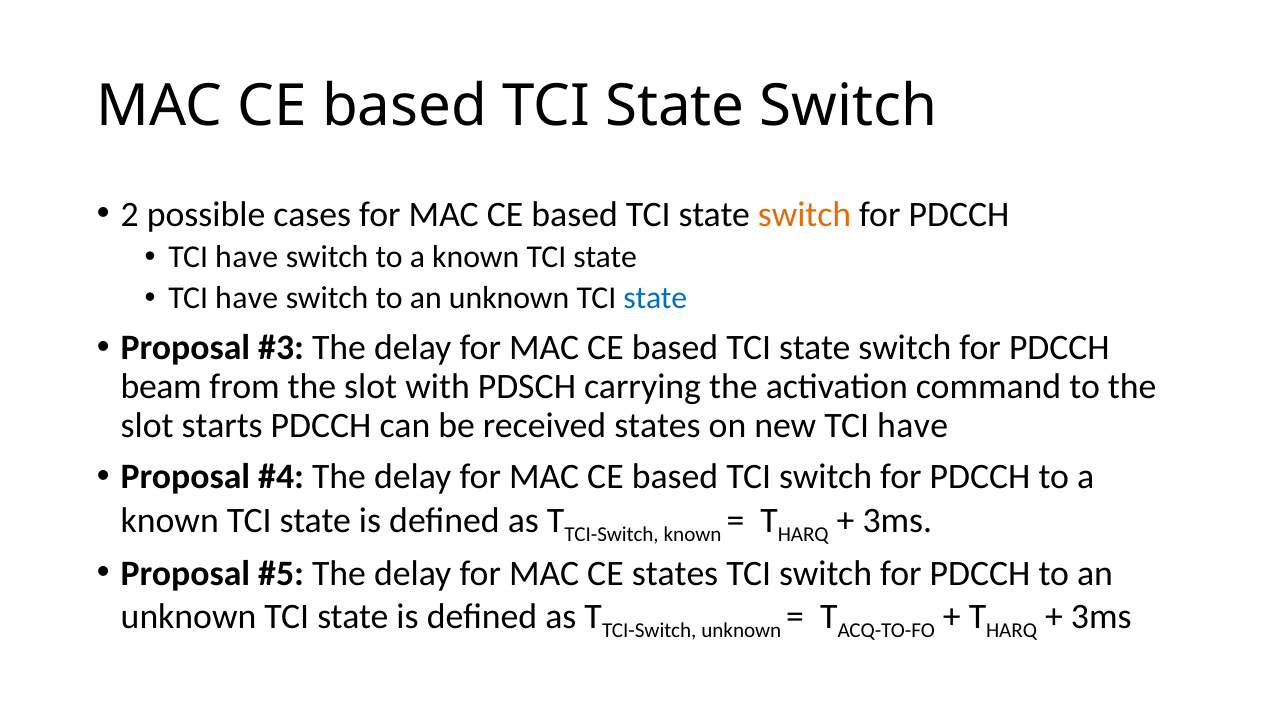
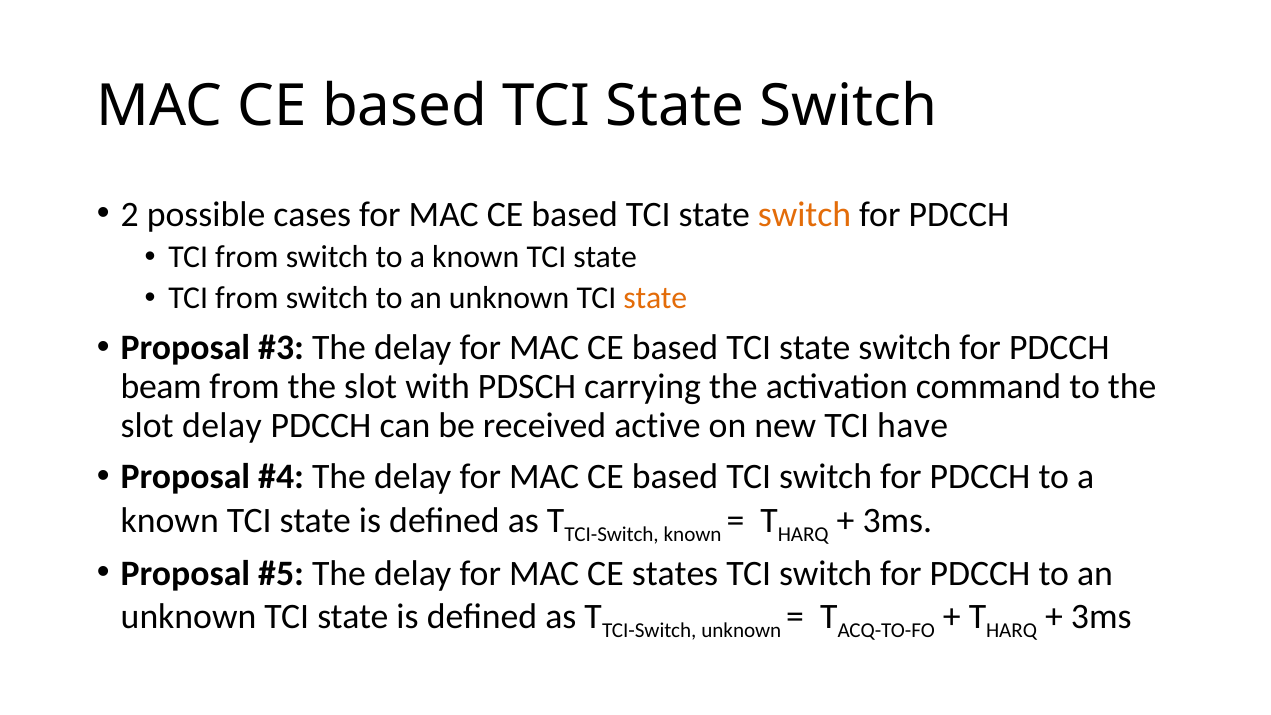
have at (247, 257): have -> from
have at (247, 298): have -> from
state at (655, 298) colour: blue -> orange
slot starts: starts -> delay
received states: states -> active
